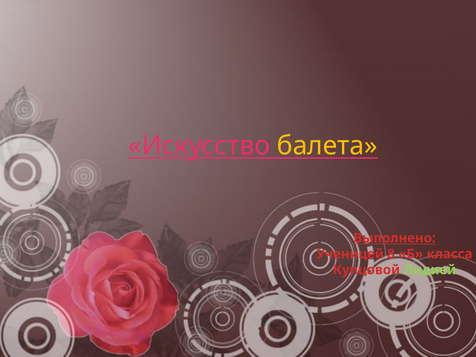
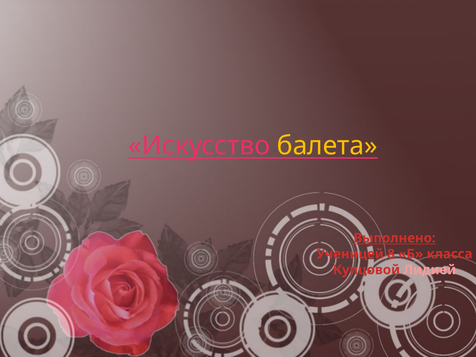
Лидией colour: light green -> pink
